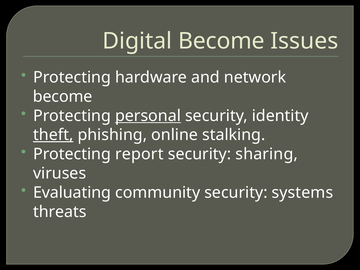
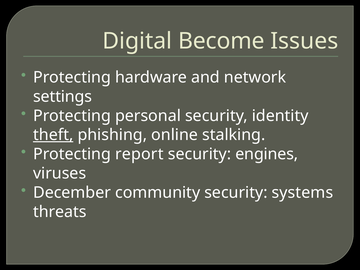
become at (63, 97): become -> settings
personal underline: present -> none
sharing: sharing -> engines
Evaluating: Evaluating -> December
